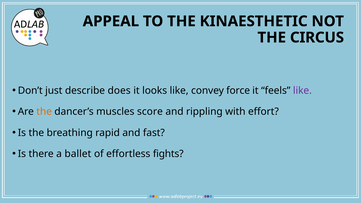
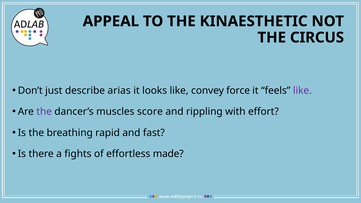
does: does -> arias
the at (44, 112) colour: orange -> purple
ballet: ballet -> fights
fights: fights -> made
